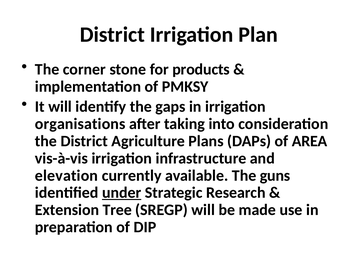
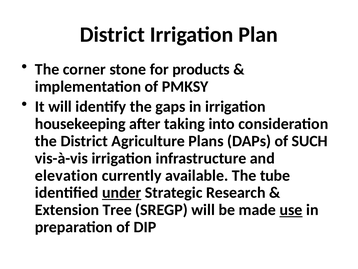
organisations: organisations -> housekeeping
AREA: AREA -> SUCH
guns: guns -> tube
use underline: none -> present
